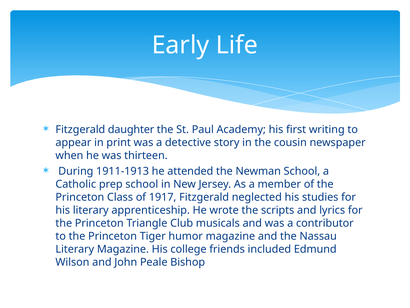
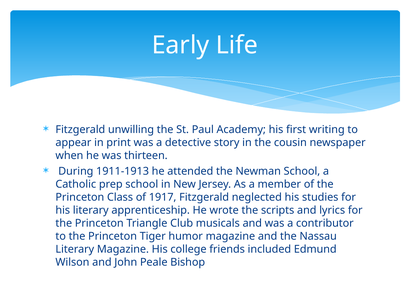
daughter: daughter -> unwilling
